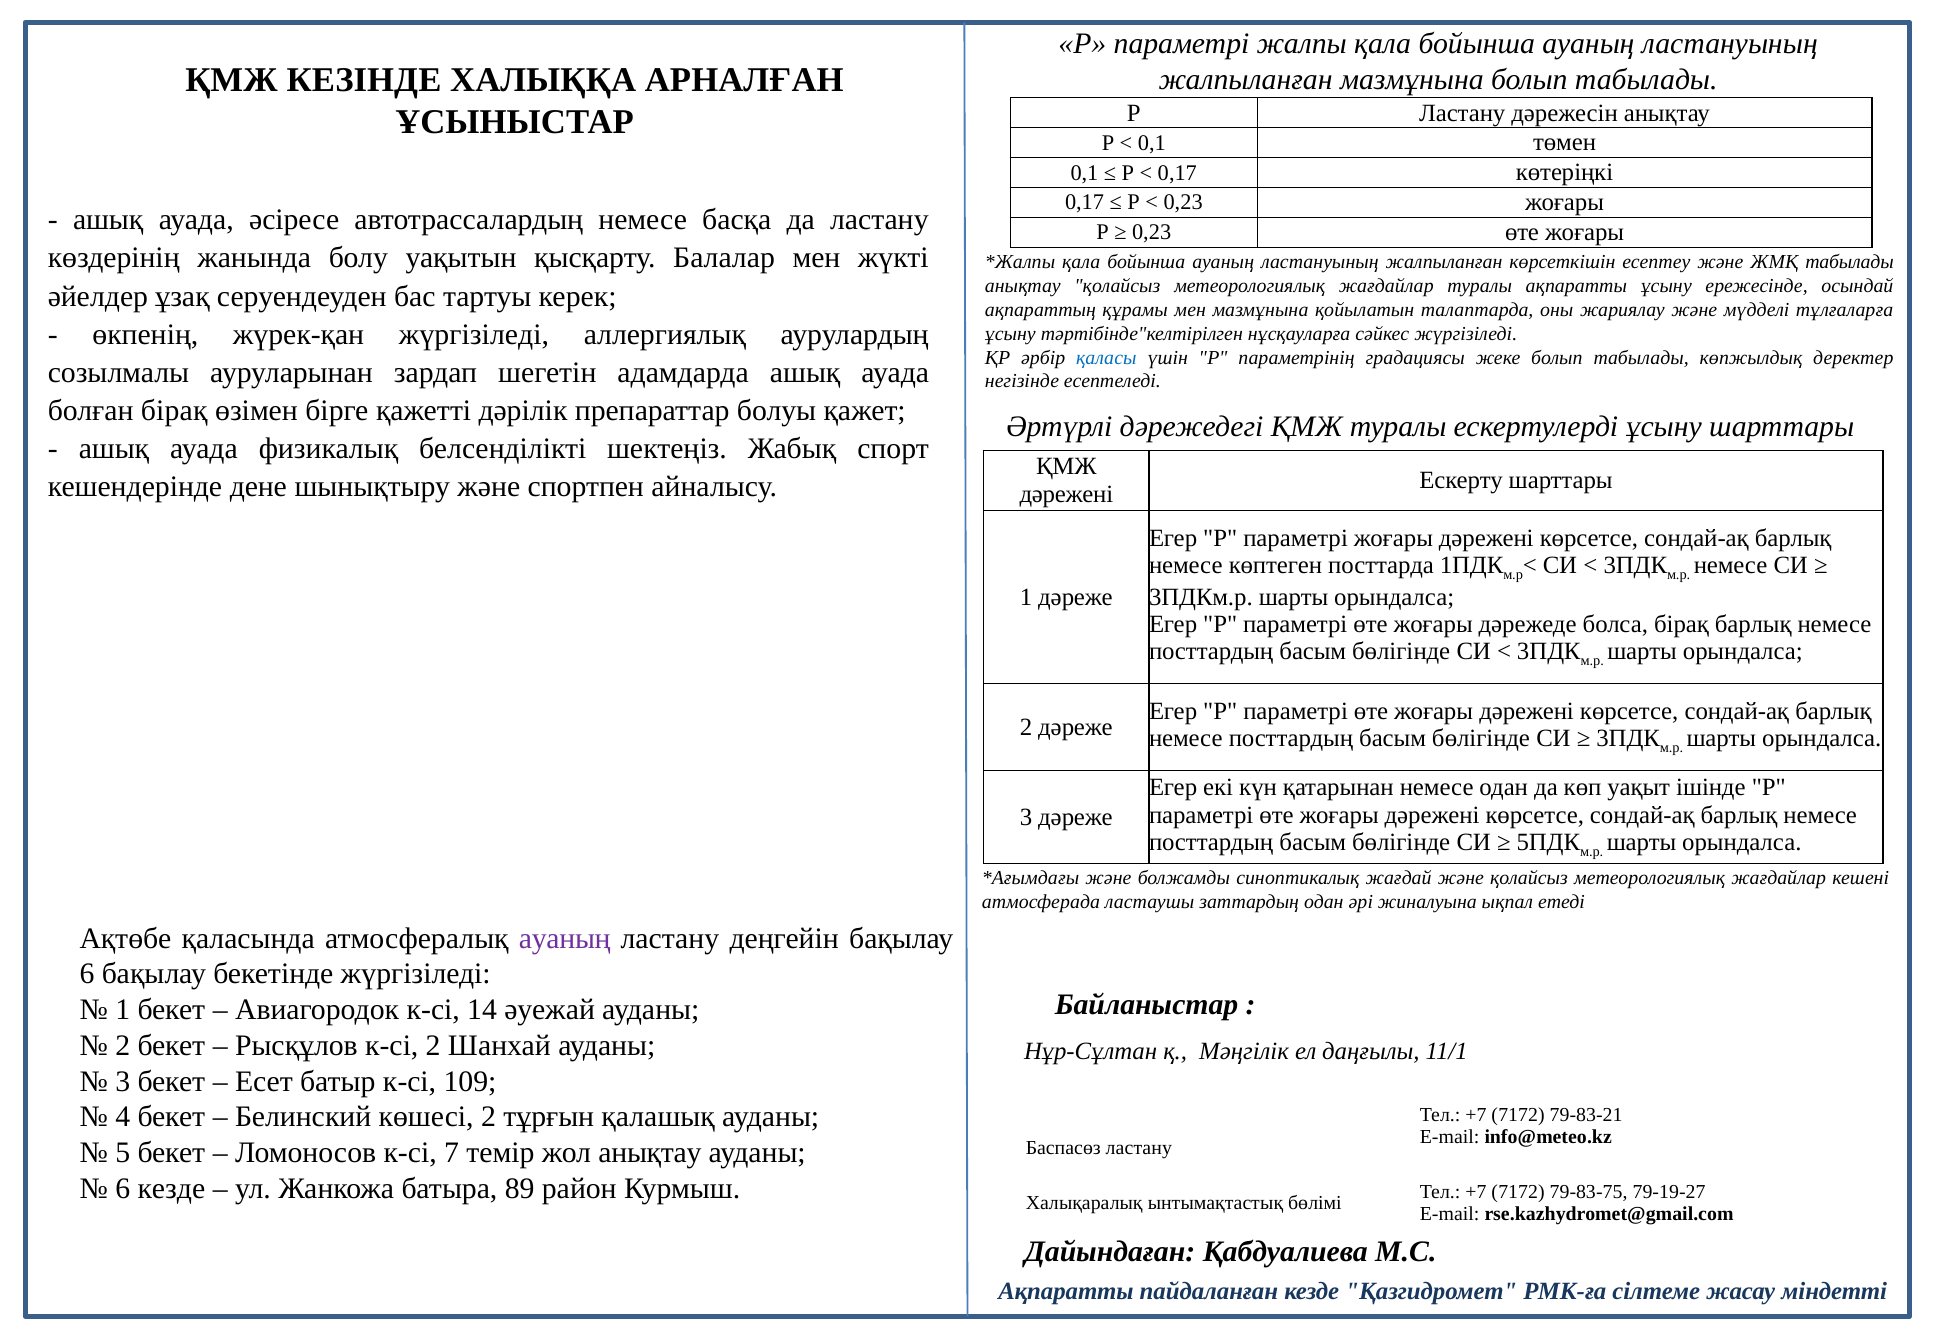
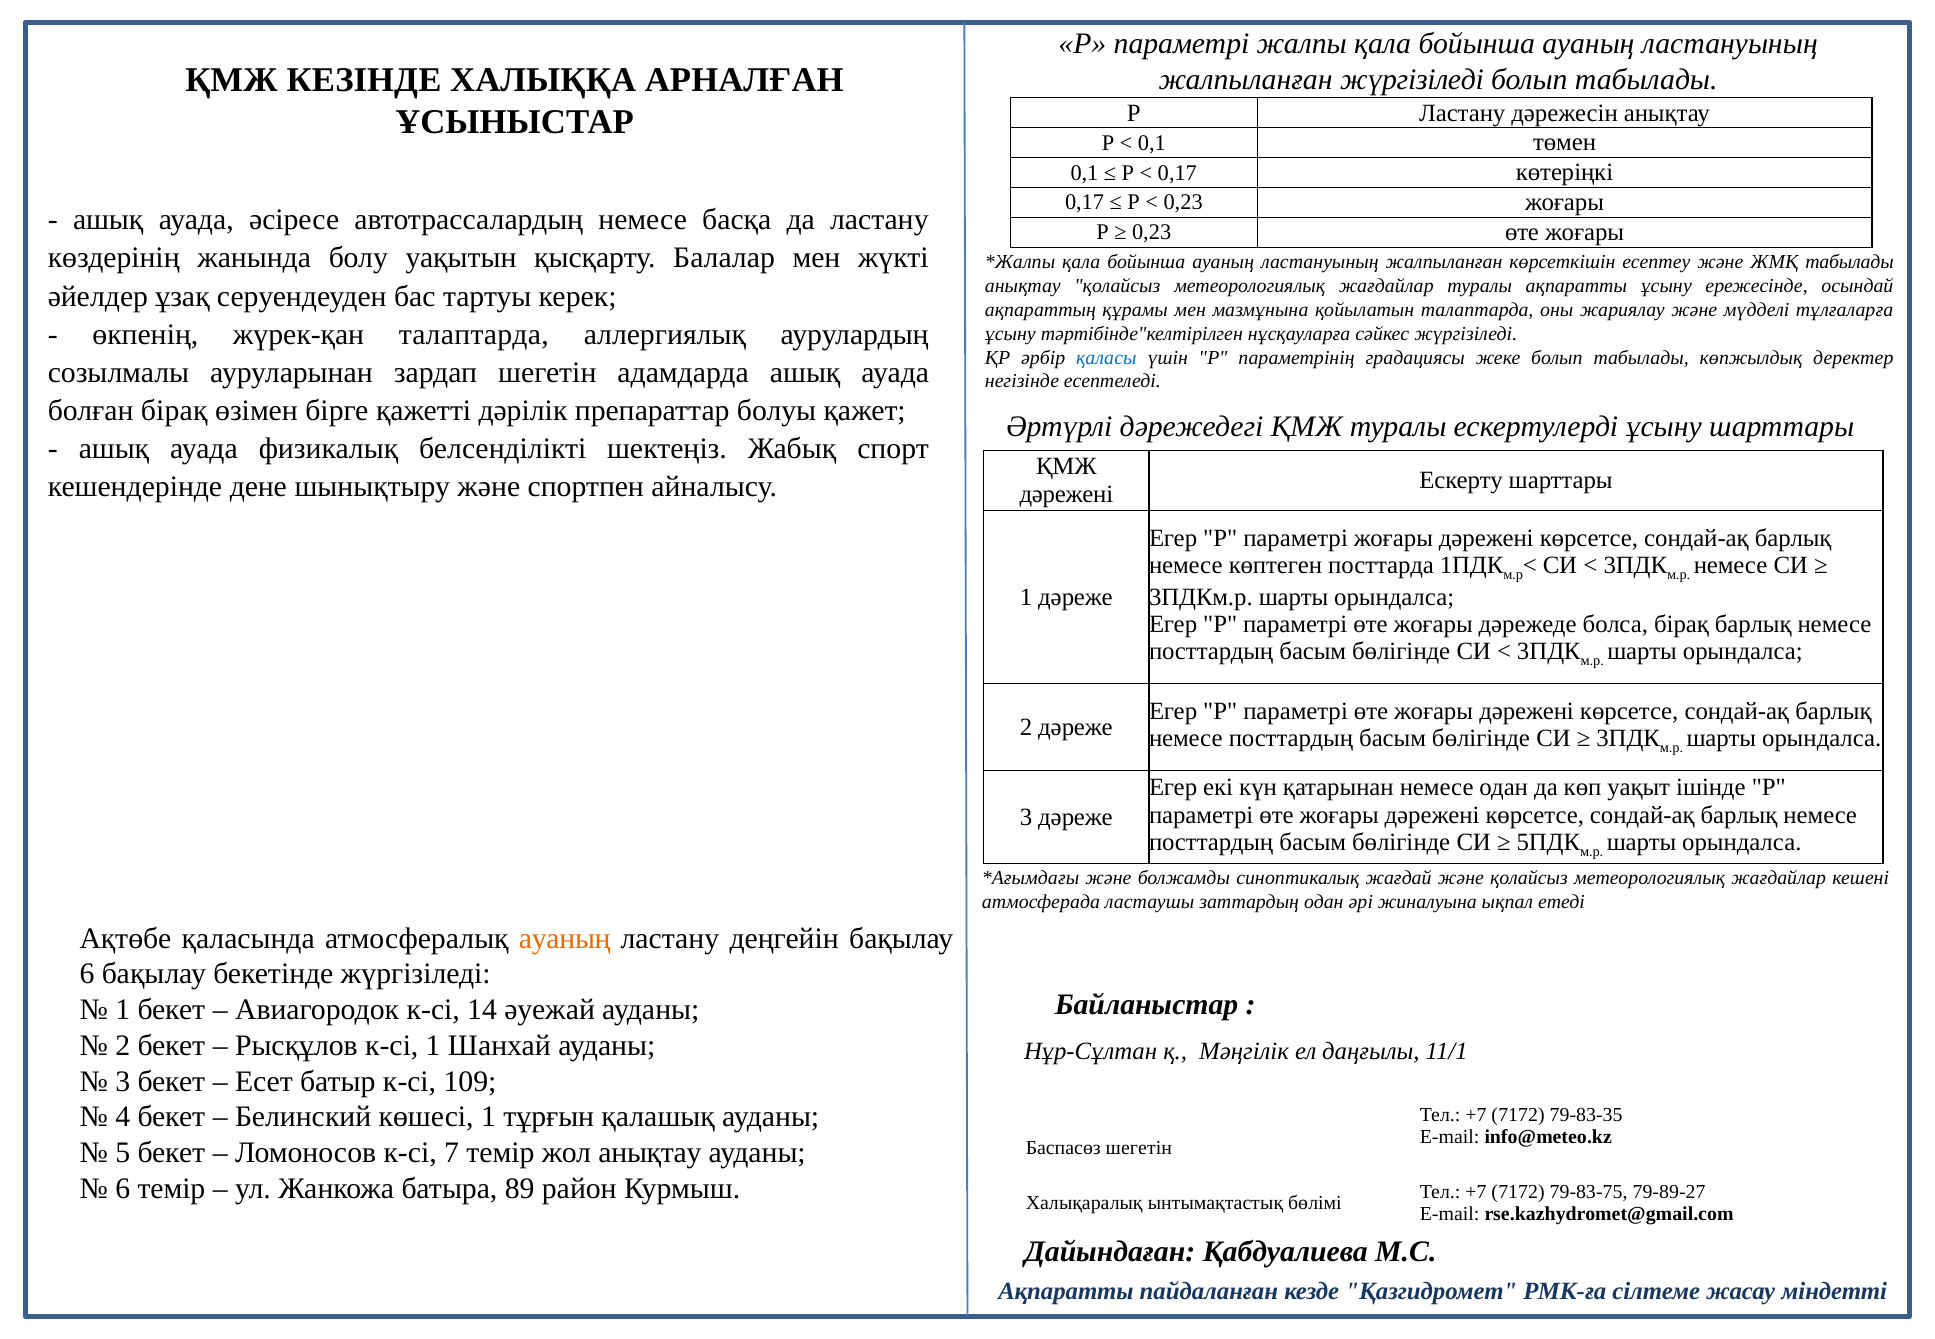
жалпыланған мазмұнына: мазмұнына -> жүргізіледі
жүрек-қан жүргізіледі: жүргізіледі -> талаптарда
ауаның at (565, 939) colour: purple -> orange
к-сі 2: 2 -> 1
көшесі 2: 2 -> 1
79-83-21: 79-83-21 -> 79-83-35
Баспасөз ластану: ластану -> шегетін
6 кезде: кезде -> темір
79-19-27: 79-19-27 -> 79-89-27
